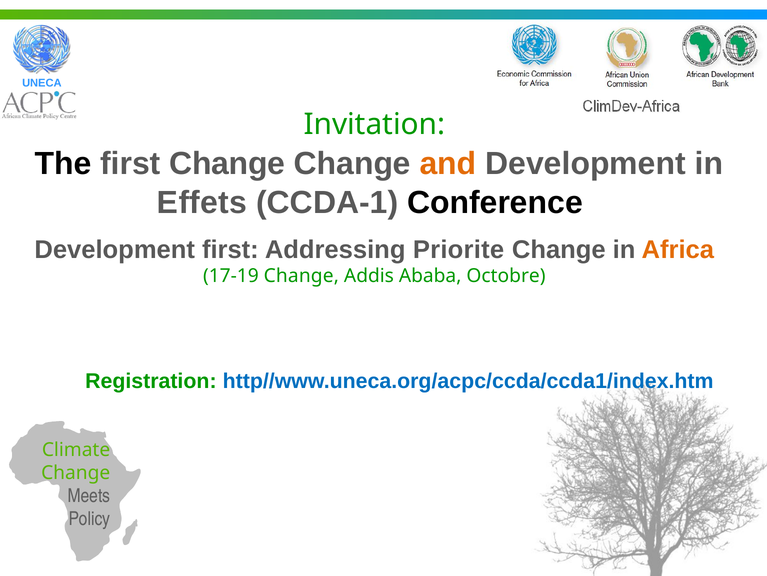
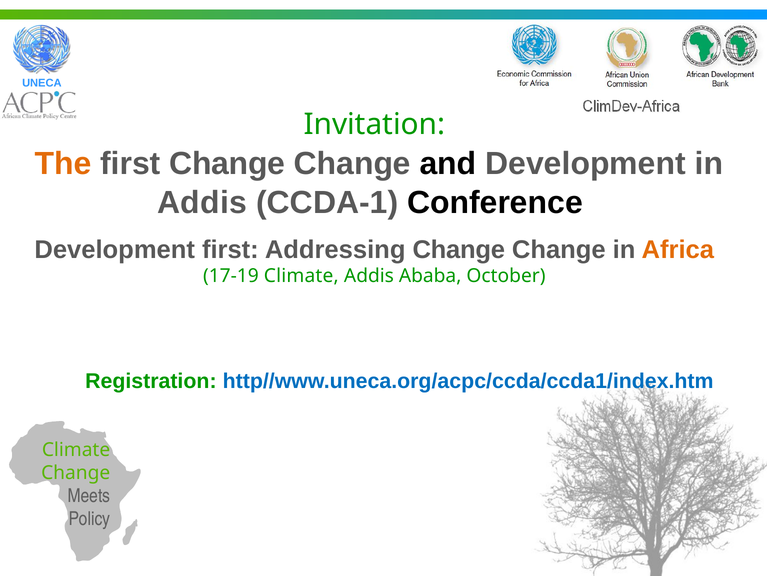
The colour: black -> orange
and colour: orange -> black
Effets at (202, 202): Effets -> Addis
Addressing Priorite: Priorite -> Change
17-19 Change: Change -> Climate
Octobre: Octobre -> October
